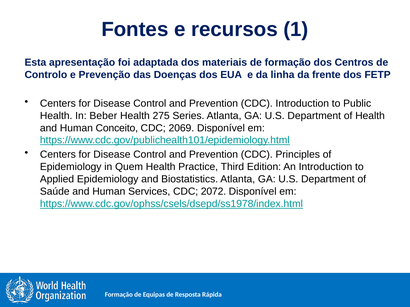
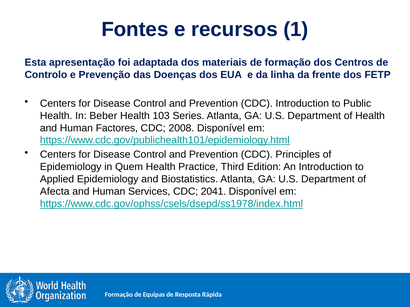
275: 275 -> 103
Conceito: Conceito -> Factores
2069: 2069 -> 2008
Saúde: Saúde -> Afecta
2072: 2072 -> 2041
